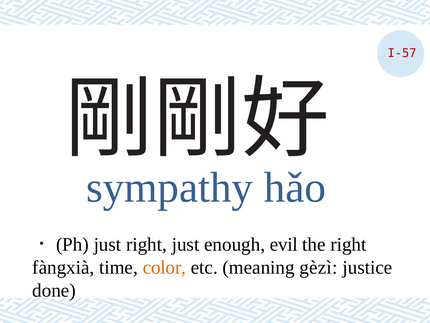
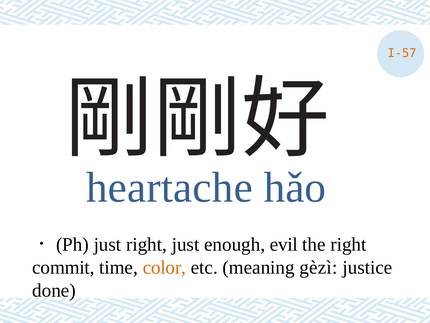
I-57 colour: red -> orange
sympathy: sympathy -> heartache
fàngxià: fàngxià -> commit
